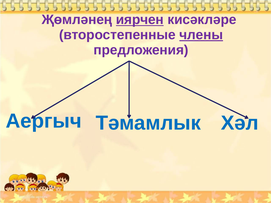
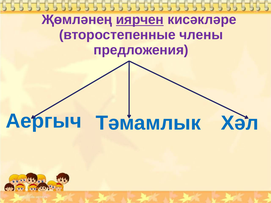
члены underline: present -> none
